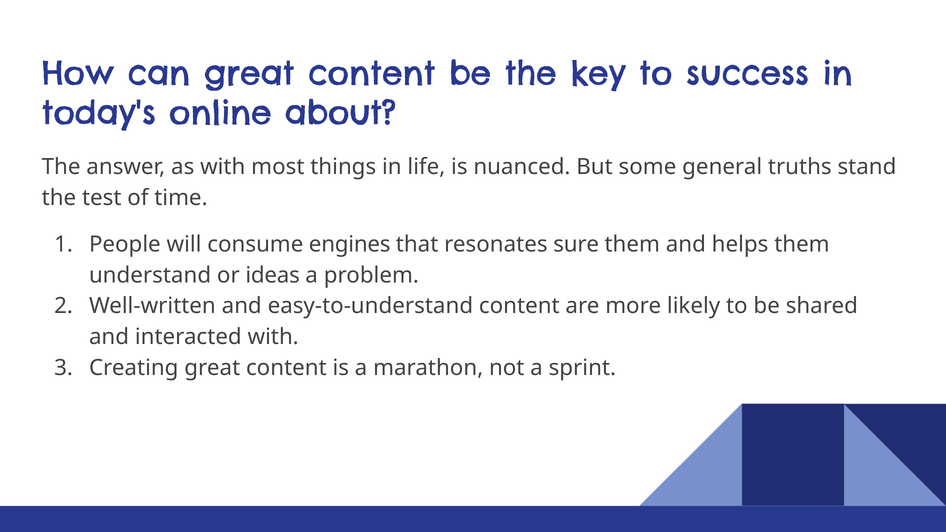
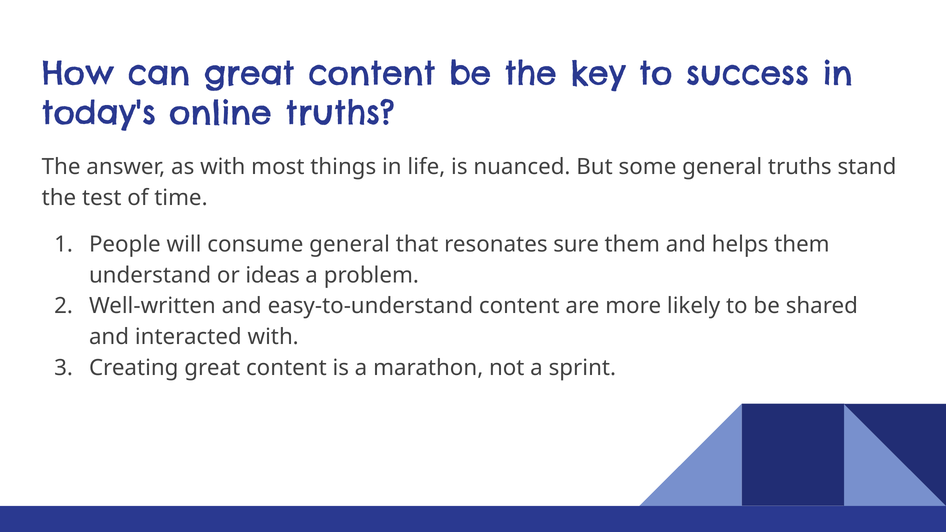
online about: about -> truths
consume engines: engines -> general
